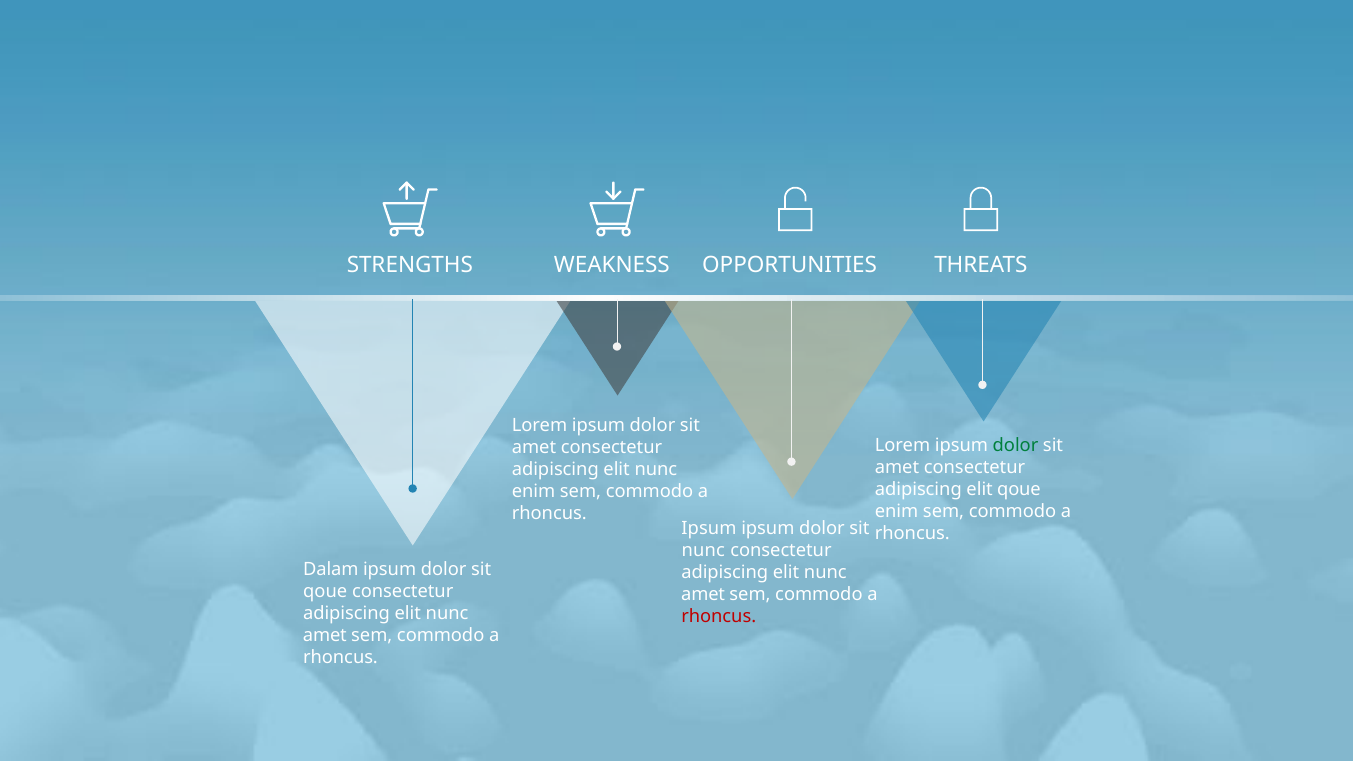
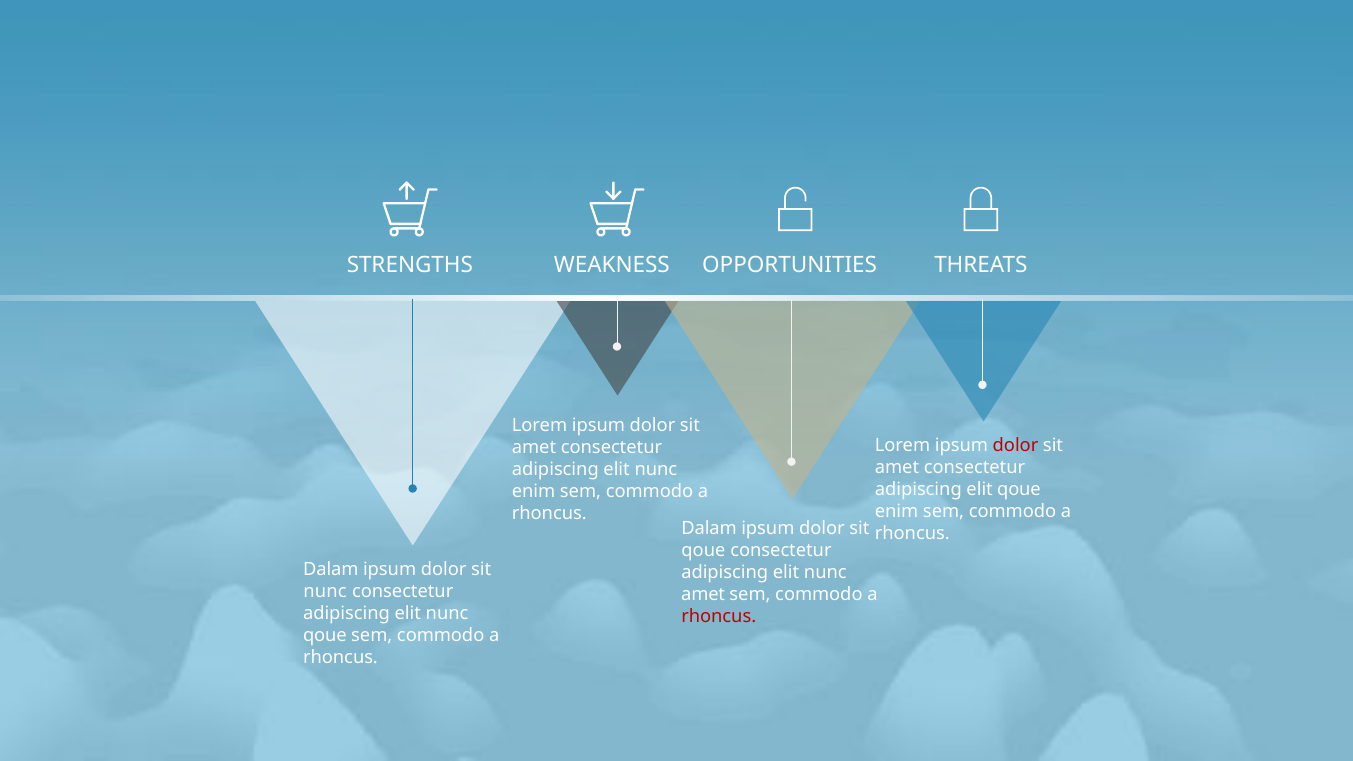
dolor at (1016, 446) colour: green -> red
Ipsum at (709, 529): Ipsum -> Dalam
nunc at (703, 551): nunc -> qoue
qoue at (325, 592): qoue -> nunc
amet at (325, 636): amet -> qoue
